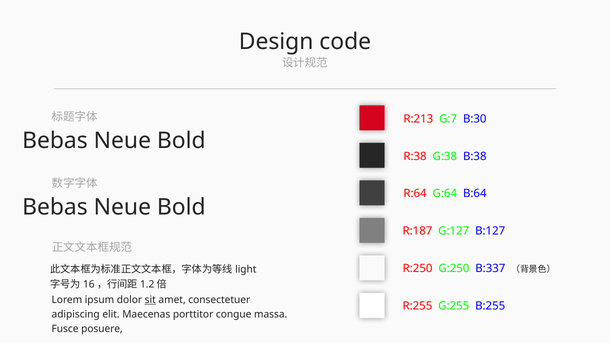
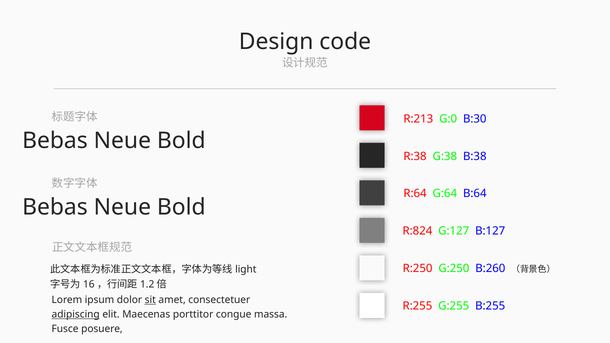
G:7: G:7 -> G:0
R:187: R:187 -> R:824
B:337: B:337 -> B:260
adipiscing underline: none -> present
